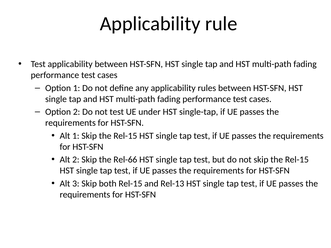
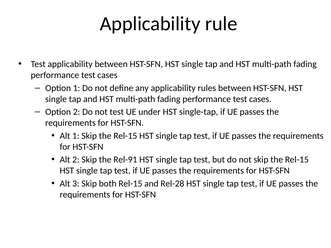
Rel-66: Rel-66 -> Rel-91
Rel-13: Rel-13 -> Rel-28
